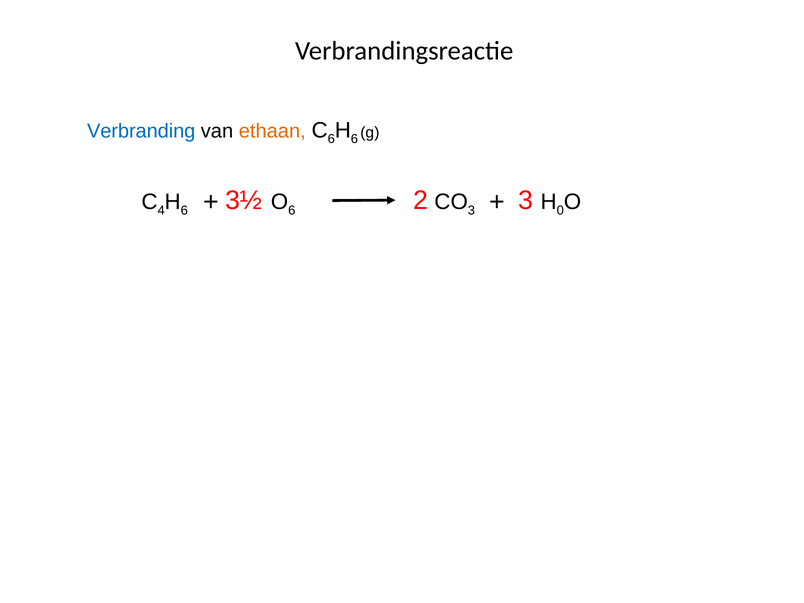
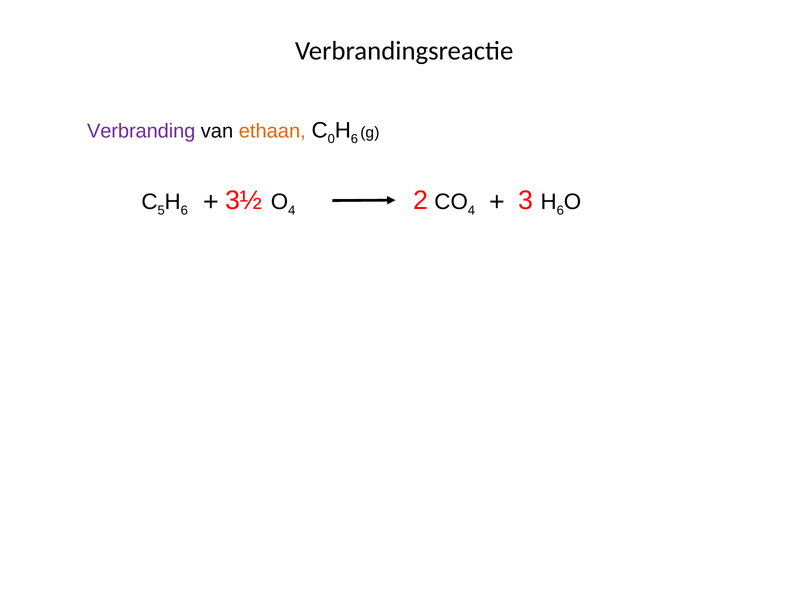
Verbranding colour: blue -> purple
6 at (331, 139): 6 -> 0
4: 4 -> 5
6 at (292, 211): 6 -> 4
3 at (471, 211): 3 -> 4
0 at (560, 211): 0 -> 6
